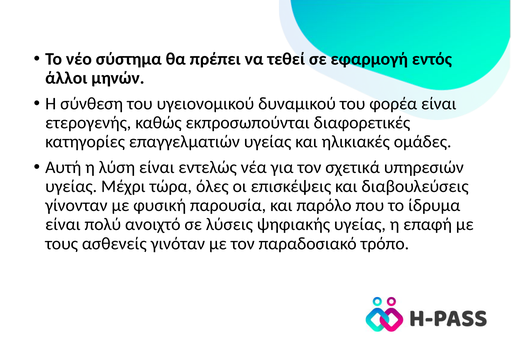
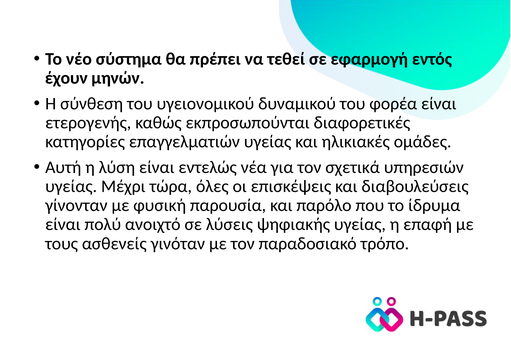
άλλοι: άλλοι -> έχουν
